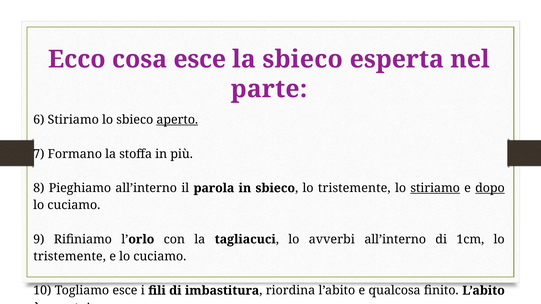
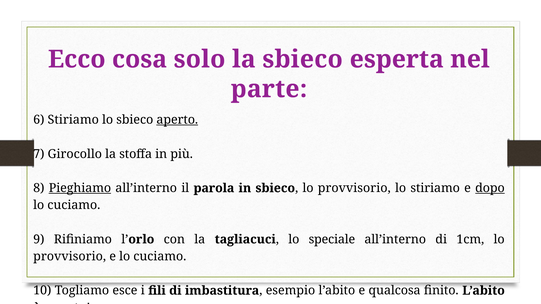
cosa esce: esce -> solo
Formano: Formano -> Girocollo
Pieghiamo underline: none -> present
sbieco lo tristemente: tristemente -> provvisorio
stiriamo at (435, 188) underline: present -> none
avverbi: avverbi -> speciale
tristemente at (70, 257): tristemente -> provvisorio
riordina: riordina -> esempio
